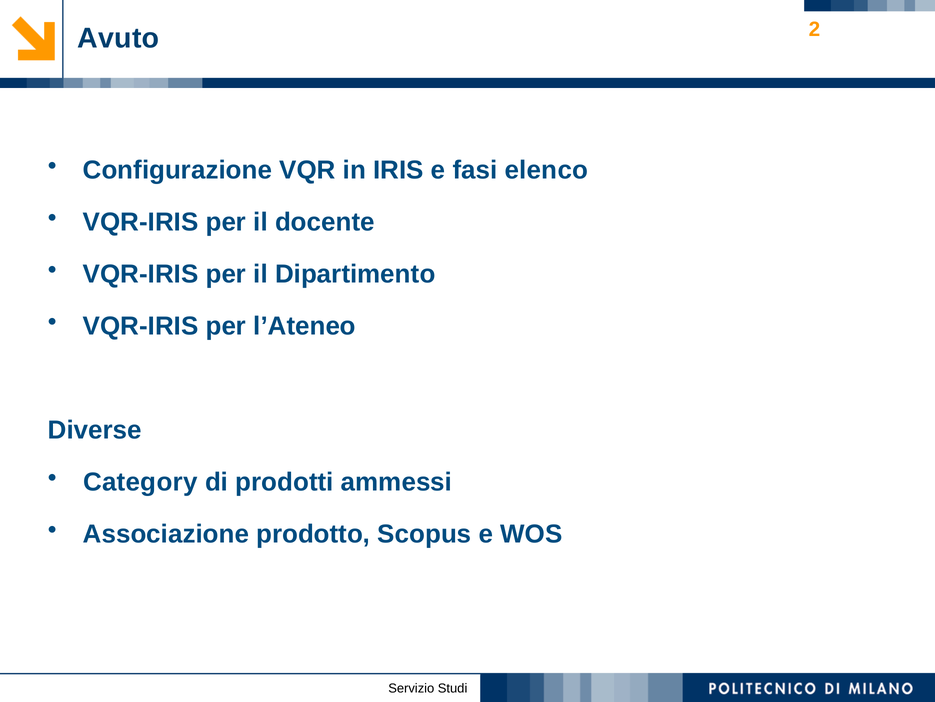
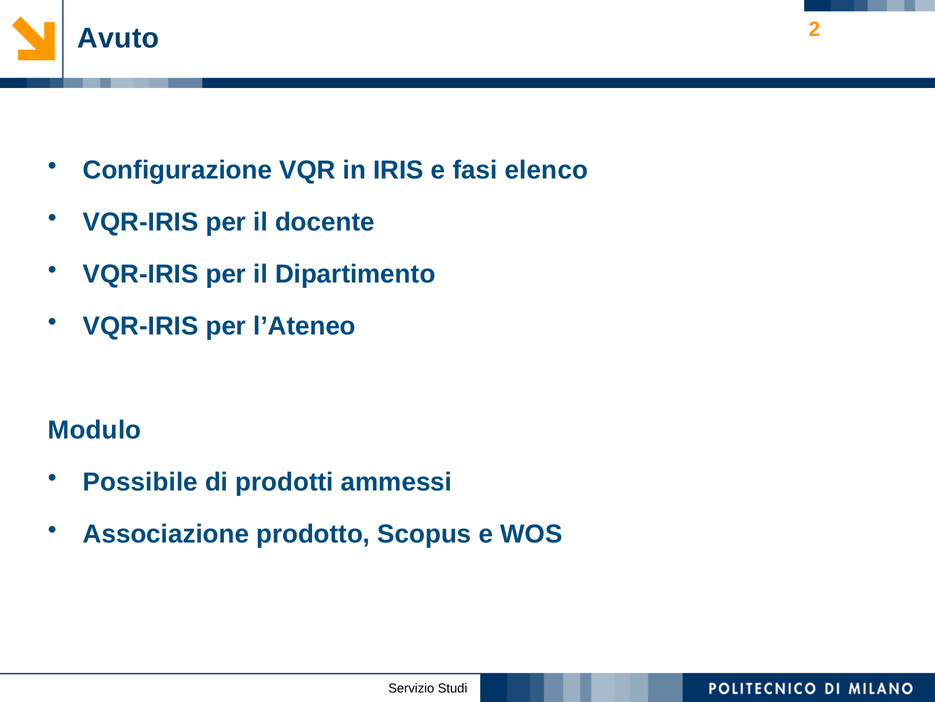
Diverse: Diverse -> Modulo
Category: Category -> Possibile
